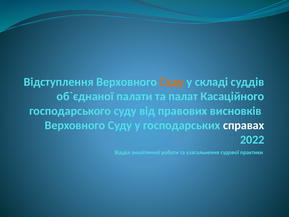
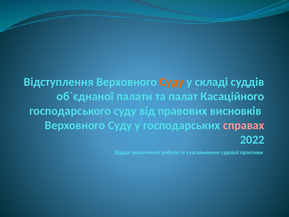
справах colour: white -> pink
